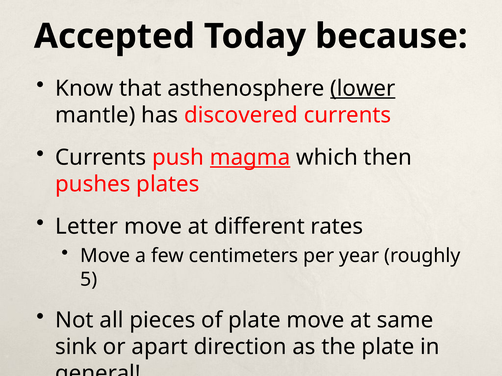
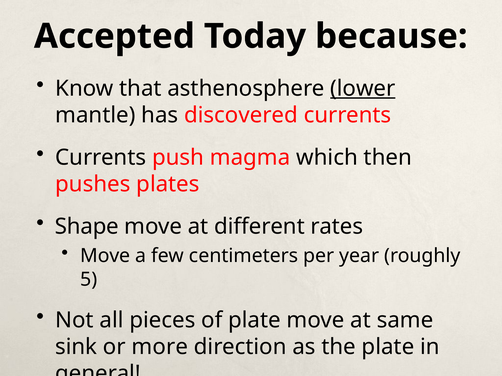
magma underline: present -> none
Letter: Letter -> Shape
apart: apart -> more
